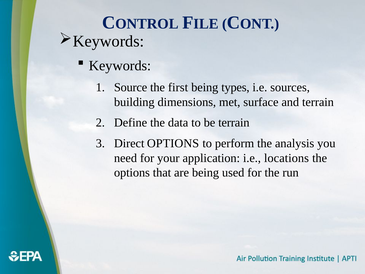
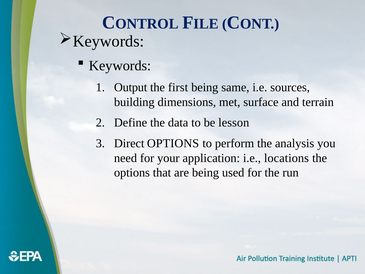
Source: Source -> Output
types: types -> same
be terrain: terrain -> lesson
